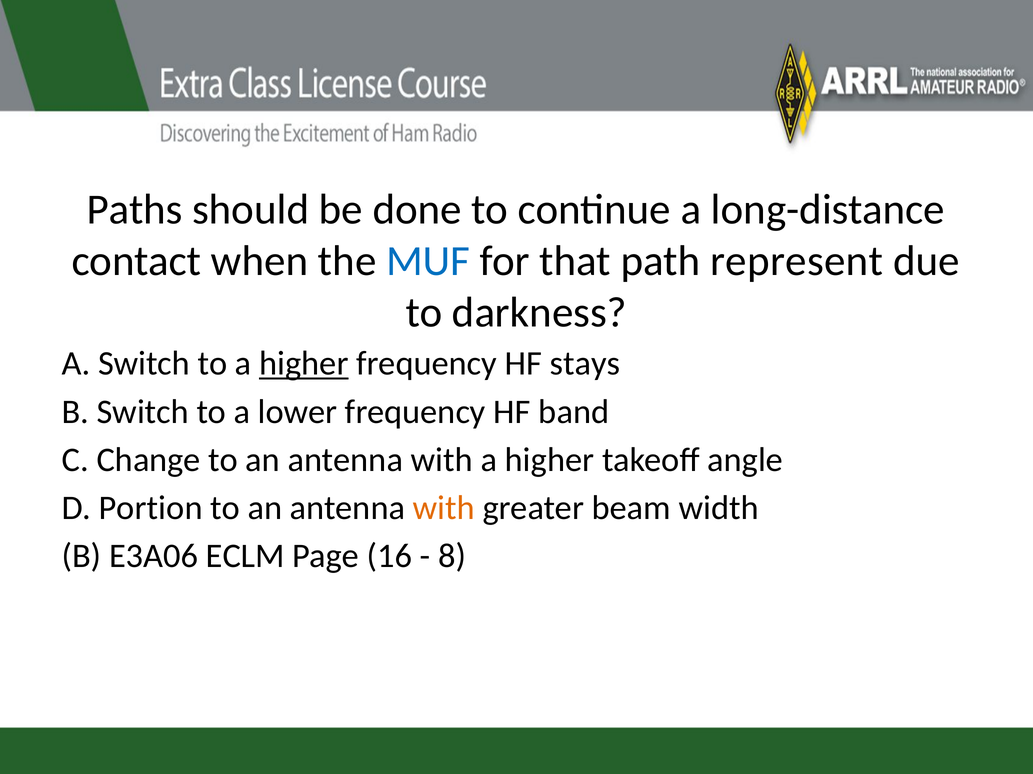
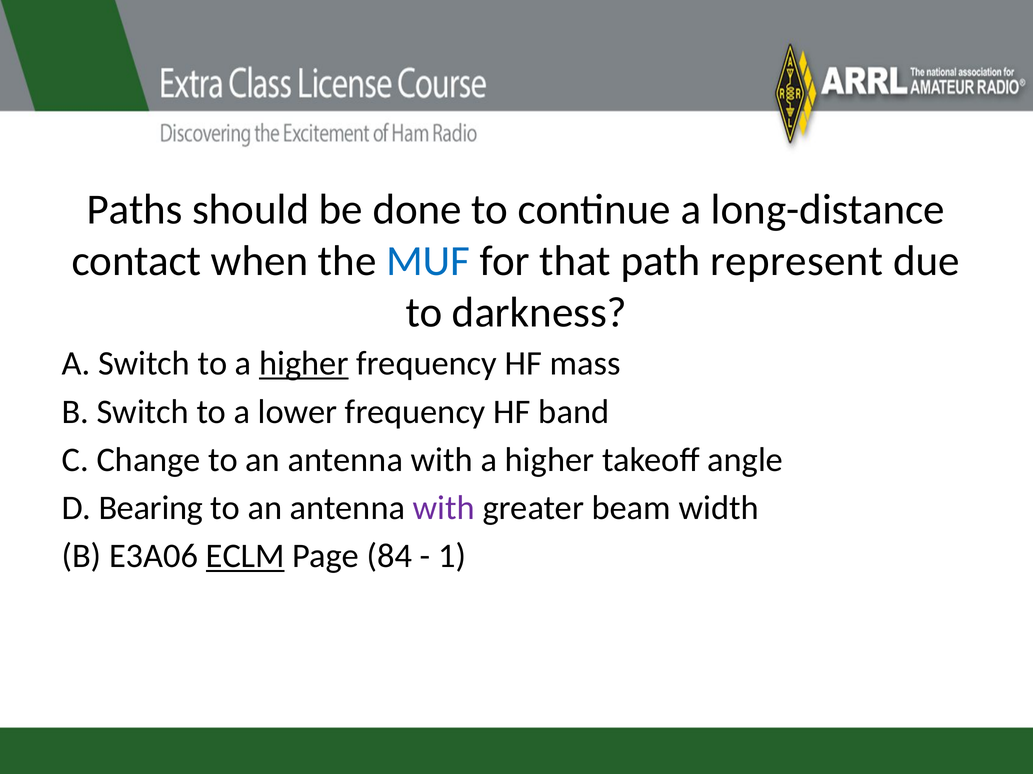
stays: stays -> mass
Portion: Portion -> Bearing
with at (444, 508) colour: orange -> purple
ECLM underline: none -> present
16: 16 -> 84
8: 8 -> 1
